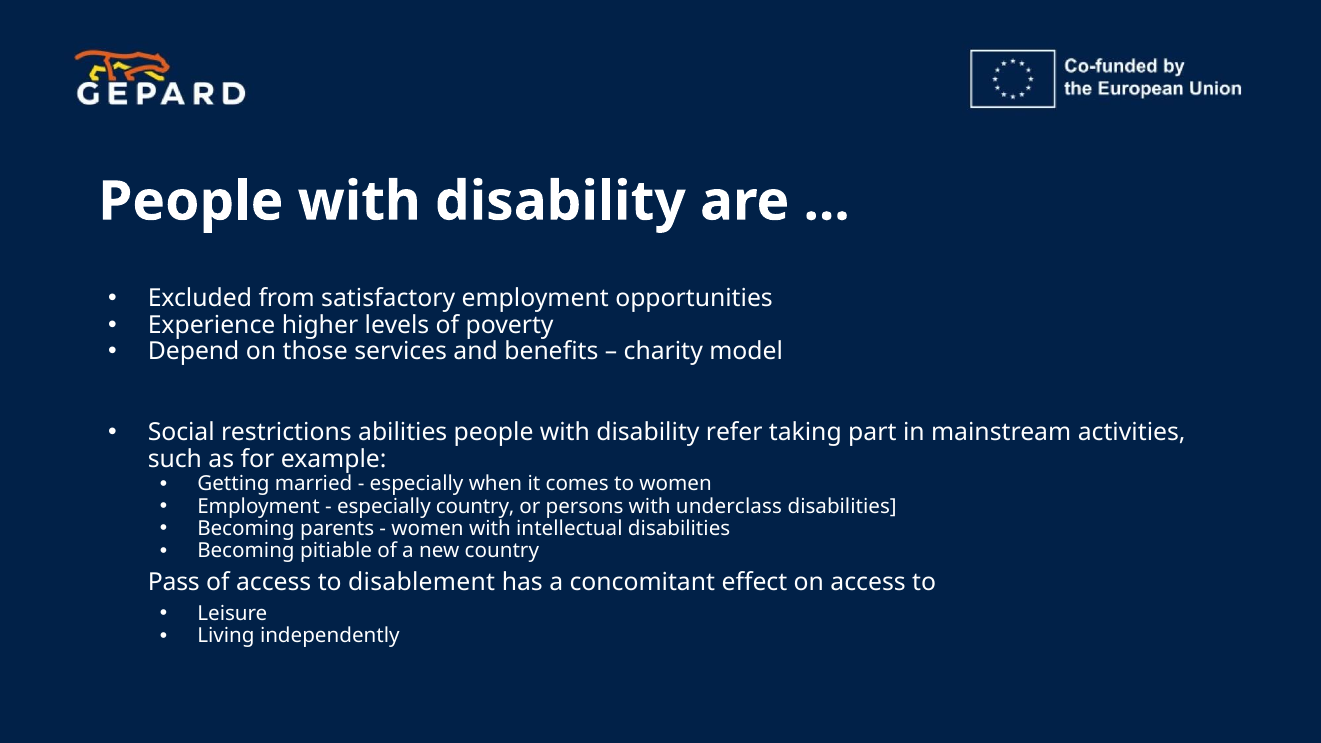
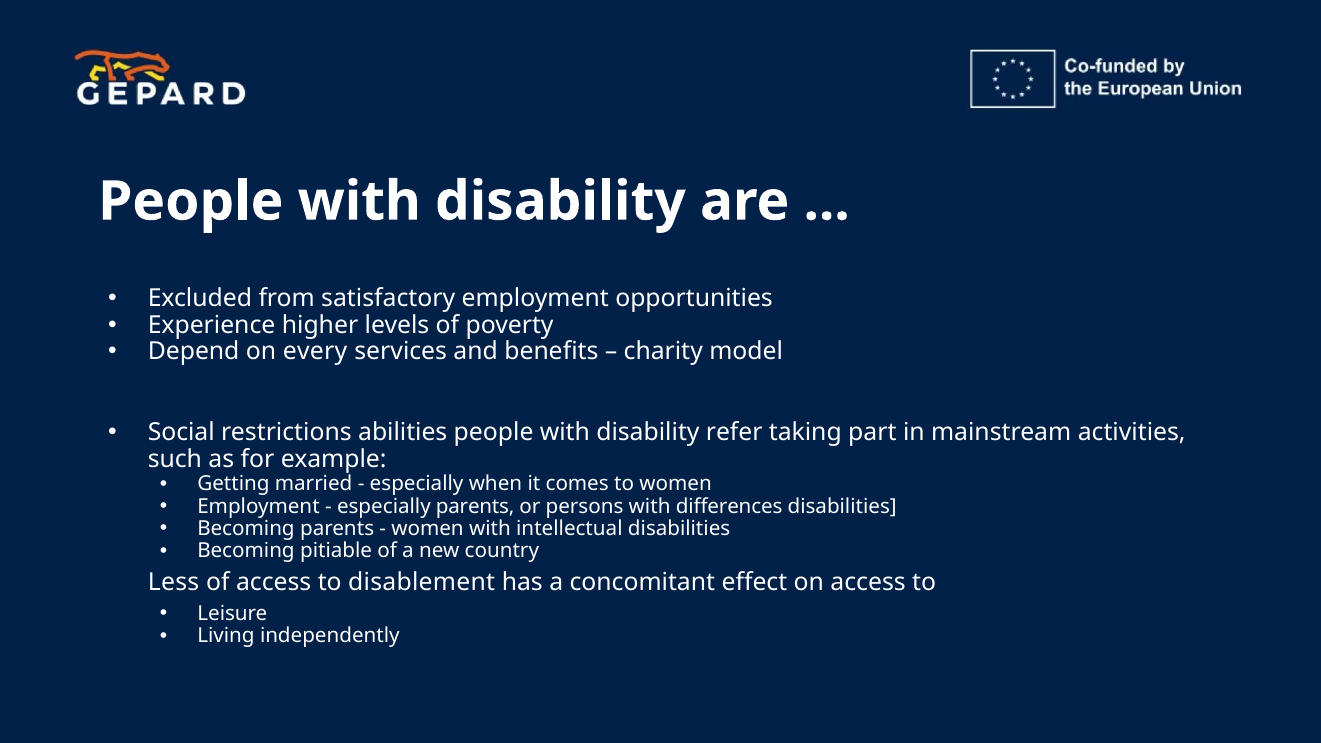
those: those -> every
especially country: country -> parents
underclass: underclass -> differences
Pass: Pass -> Less
